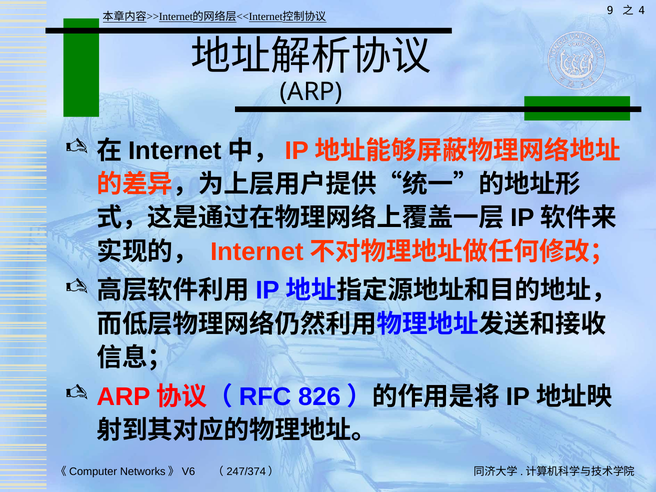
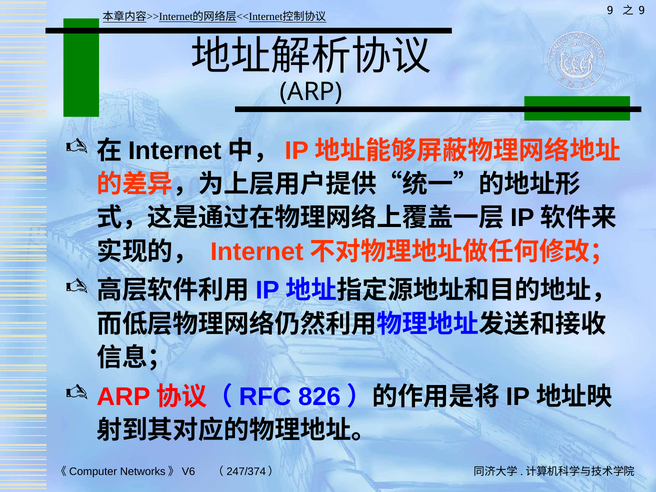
4 at (642, 11): 4 -> 9
